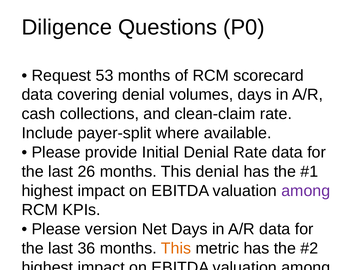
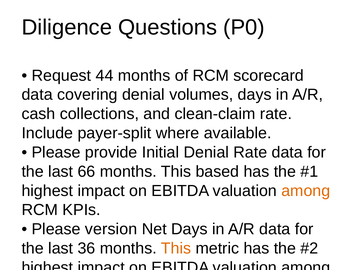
53: 53 -> 44
26: 26 -> 66
This denial: denial -> based
among at (306, 191) colour: purple -> orange
